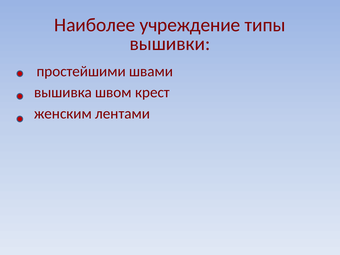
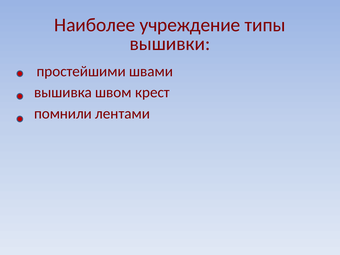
женским: женским -> помнили
